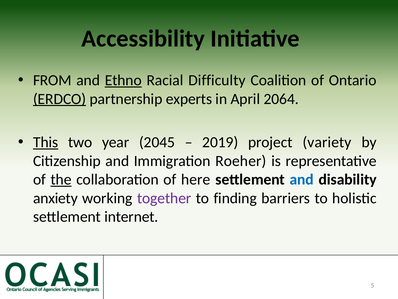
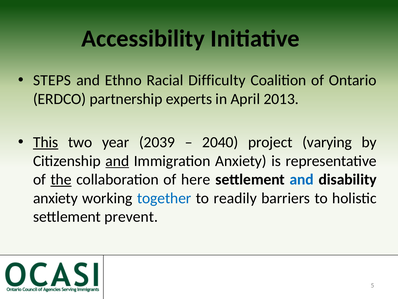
FROM: FROM -> STEPS
Ethno underline: present -> none
ERDCO underline: present -> none
2064: 2064 -> 2013
2045: 2045 -> 2039
2019: 2019 -> 2040
variety: variety -> varying
and at (117, 161) underline: none -> present
Immigration Roeher: Roeher -> Anxiety
together colour: purple -> blue
finding: finding -> readily
internet: internet -> prevent
